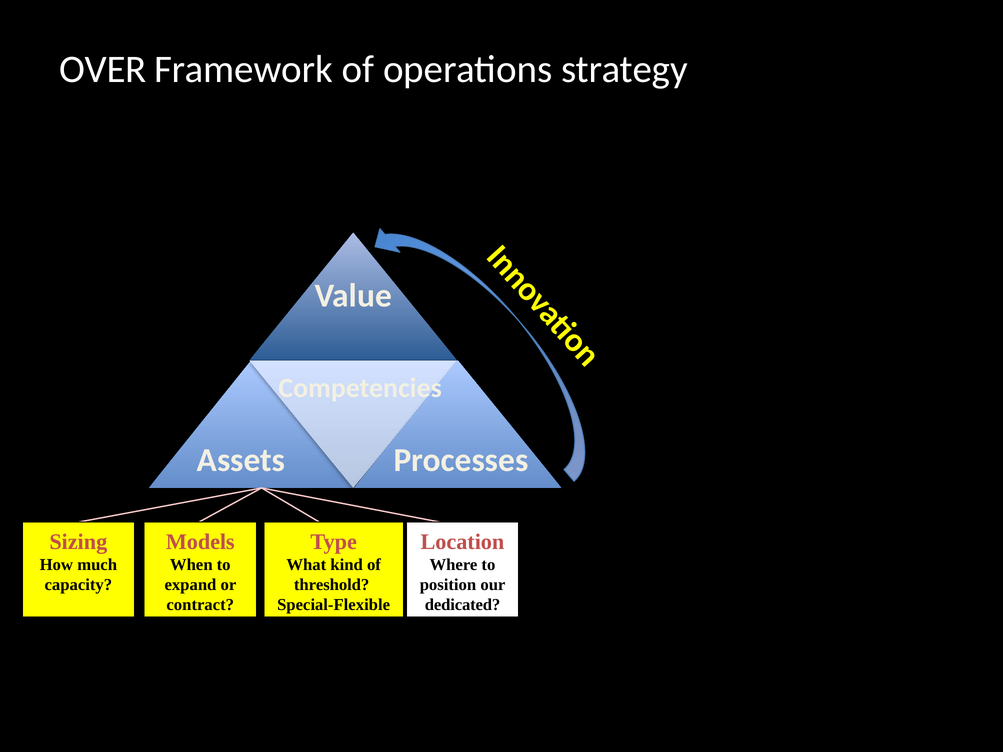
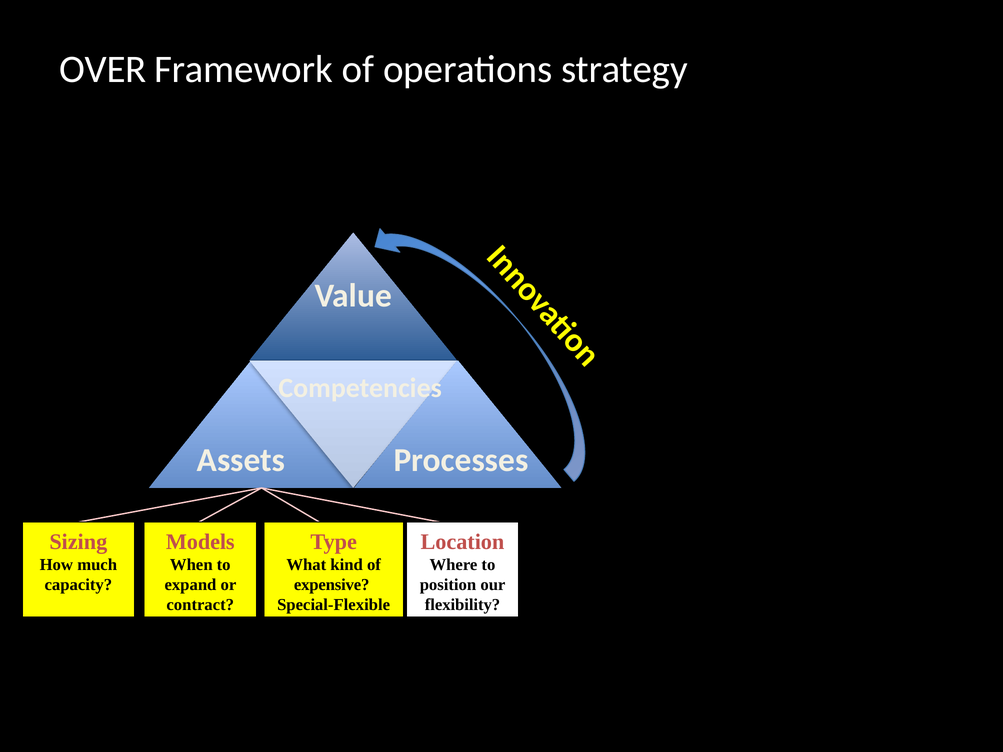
threshold: threshold -> expensive
dedicated: dedicated -> flexibility
